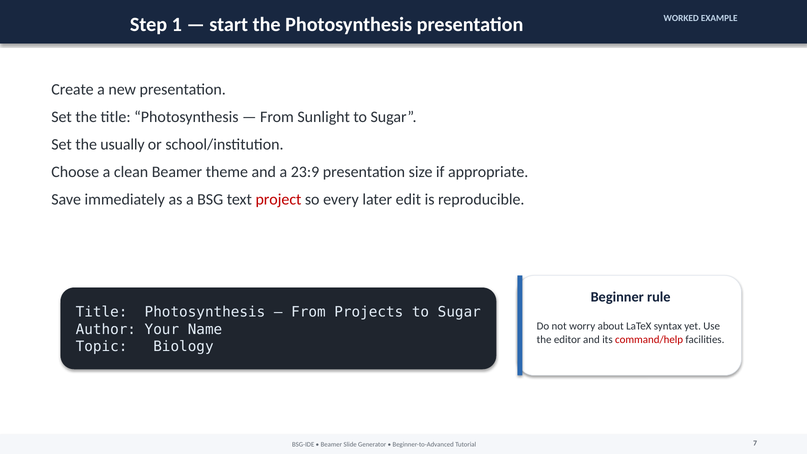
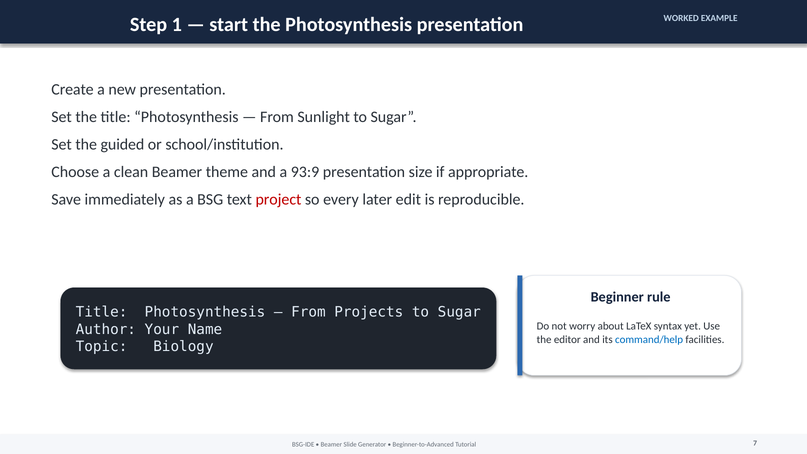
usually: usually -> guided
23:9: 23:9 -> 93:9
command/help colour: red -> blue
